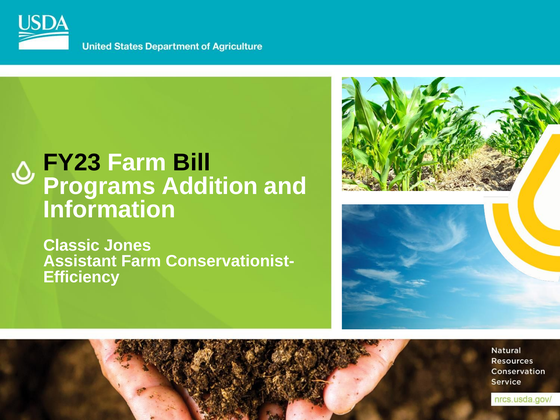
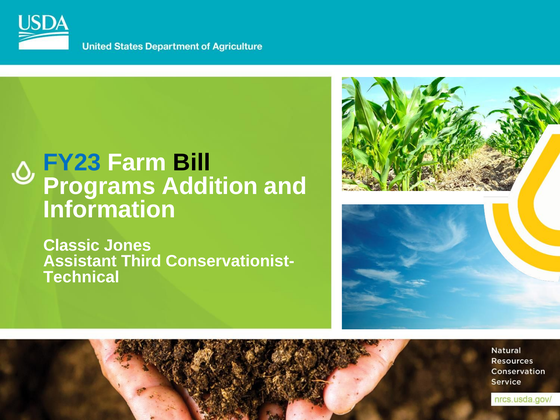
FY23 colour: black -> blue
Assistant Farm: Farm -> Third
Efficiency: Efficiency -> Technical
